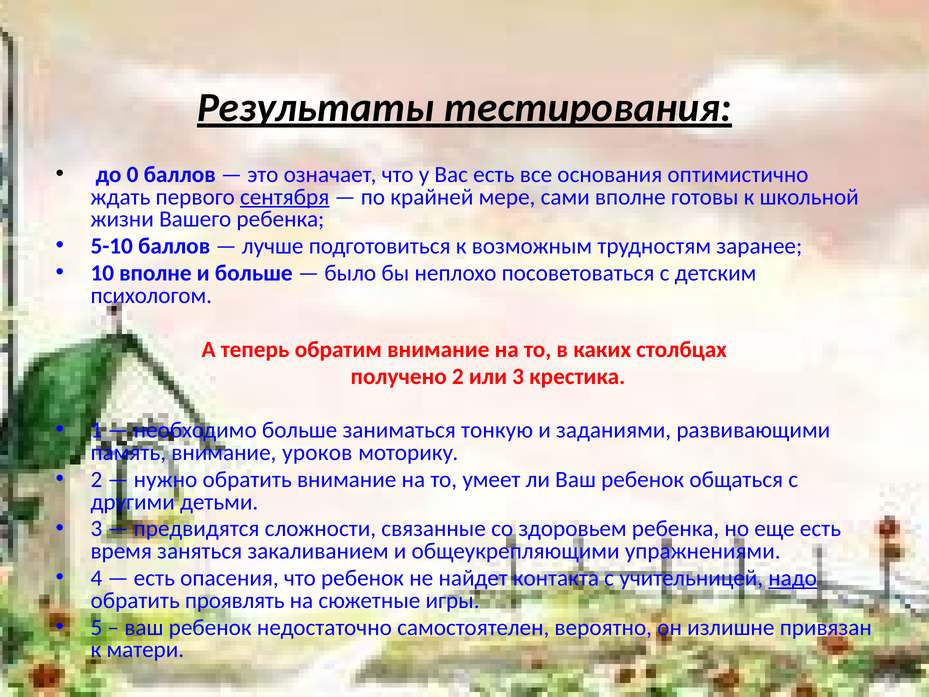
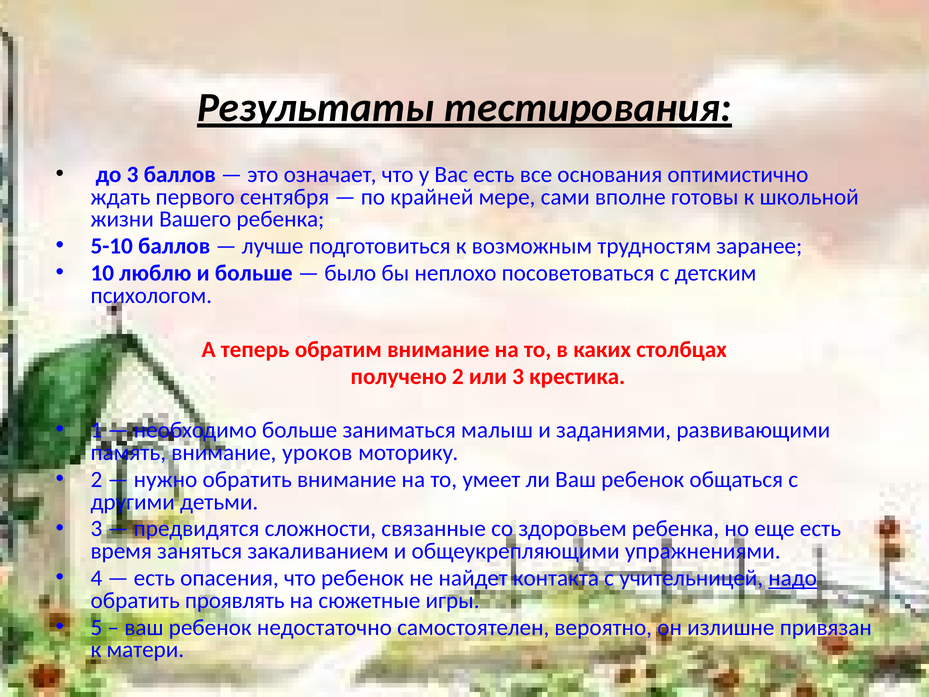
до 0: 0 -> 3
сентября underline: present -> none
10 вполне: вполне -> люблю
тонкую: тонкую -> малыш
